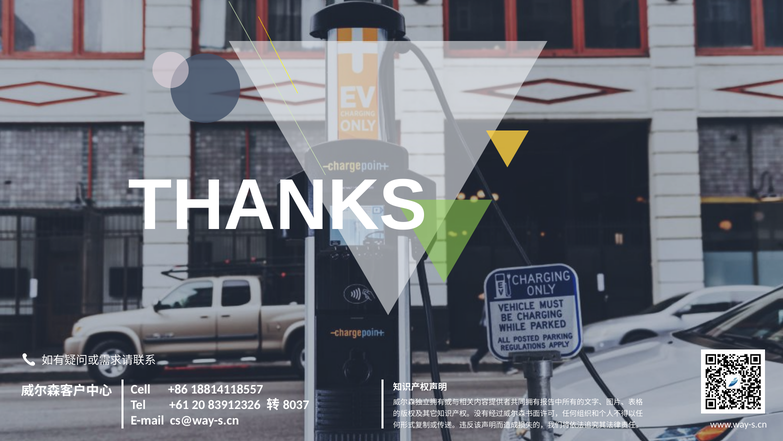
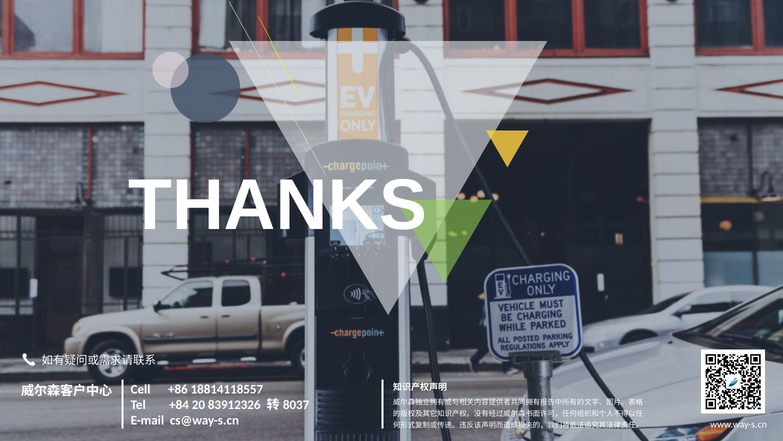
+61: +61 -> +84
